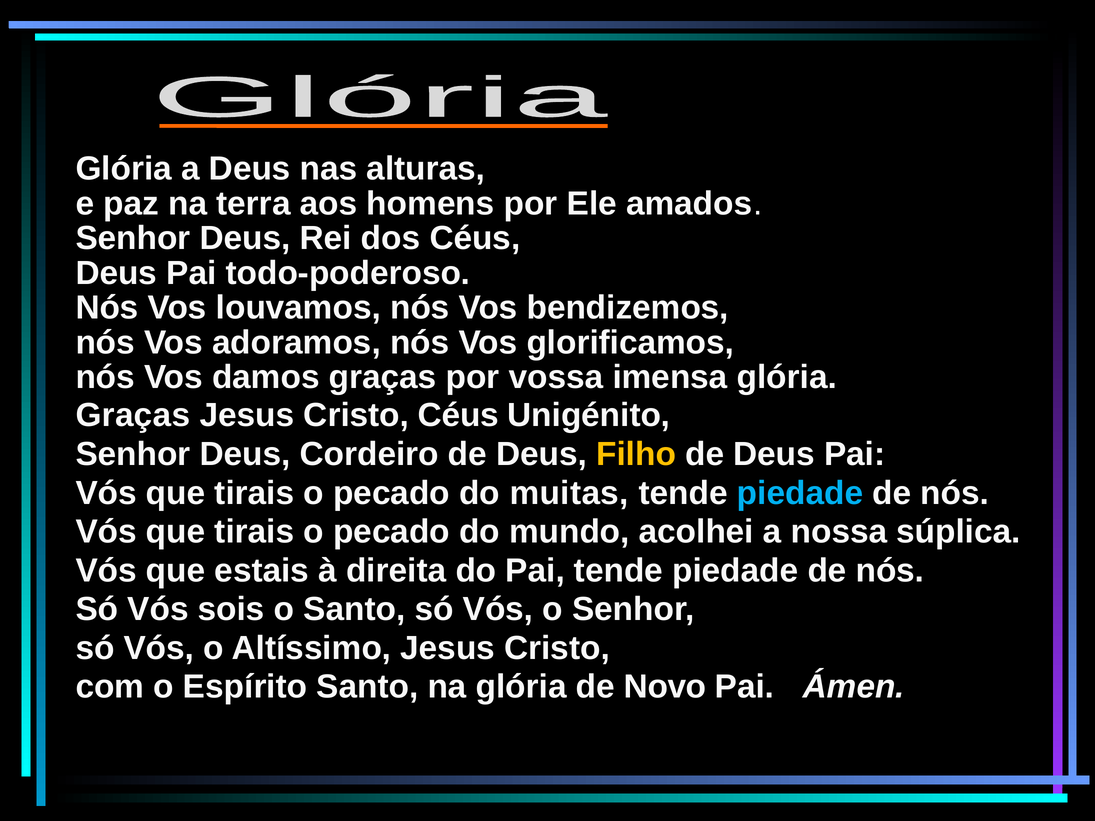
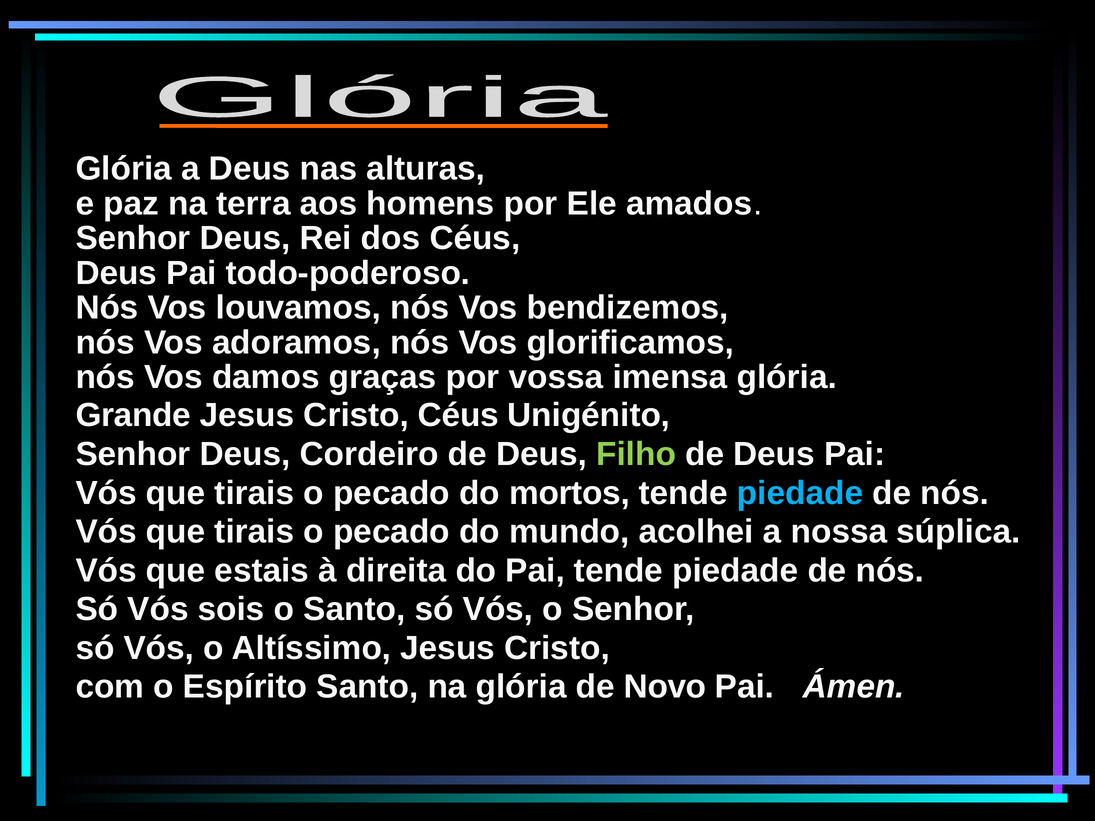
Graças at (133, 416): Graças -> Grande
Filho colour: yellow -> light green
muitas: muitas -> mortos
